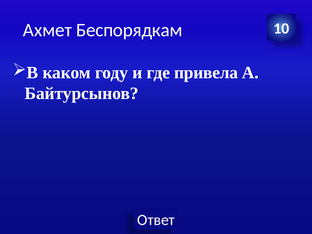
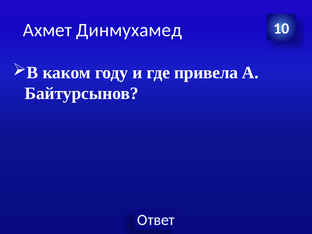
Беспорядкам: Беспорядкам -> Динмухамед
